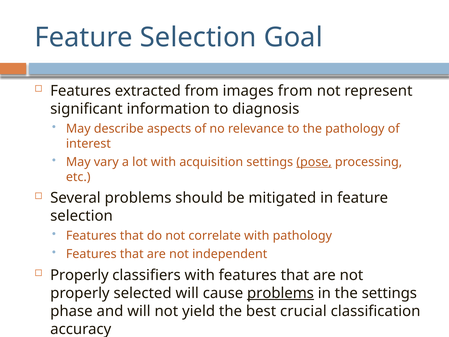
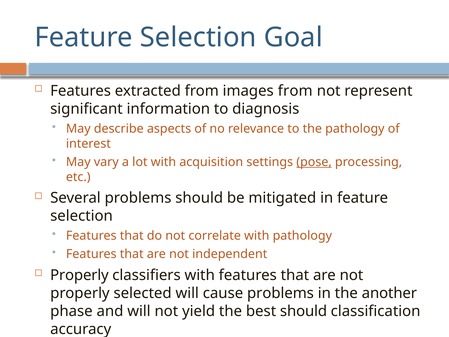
problems at (280, 293) underline: present -> none
the settings: settings -> another
best crucial: crucial -> should
